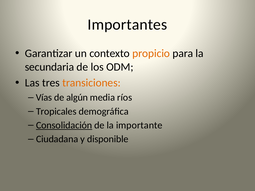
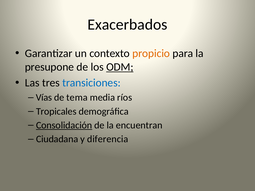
Importantes: Importantes -> Exacerbados
secundaria: secundaria -> presupone
ODM underline: none -> present
transiciones colour: orange -> blue
algún: algún -> tema
importante: importante -> encuentran
disponible: disponible -> diferencia
